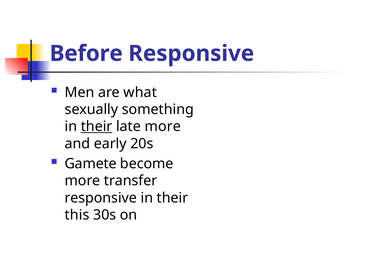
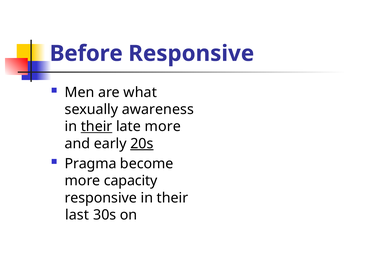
something: something -> awareness
20s underline: none -> present
Gamete: Gamete -> Pragma
transfer: transfer -> capacity
this: this -> last
